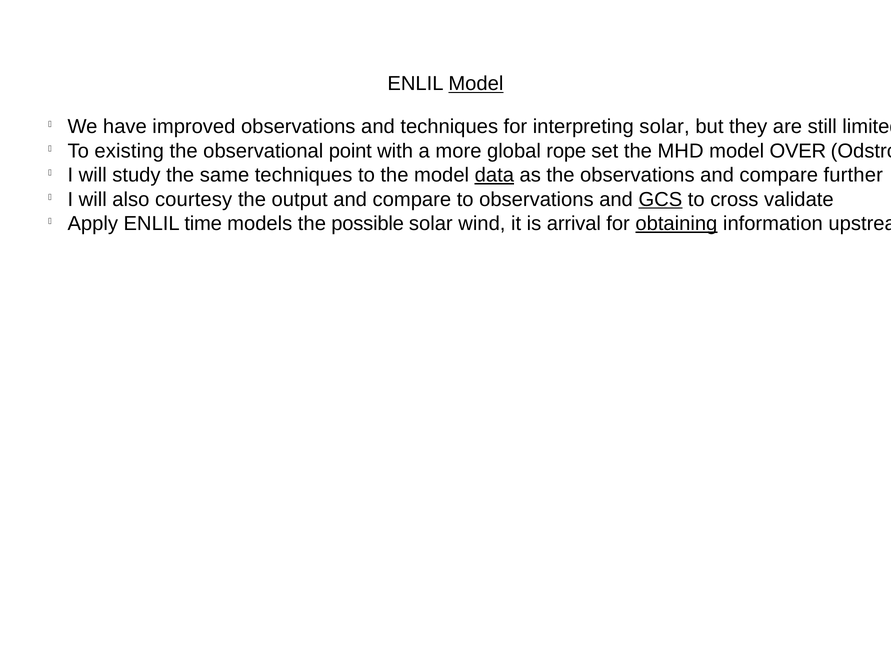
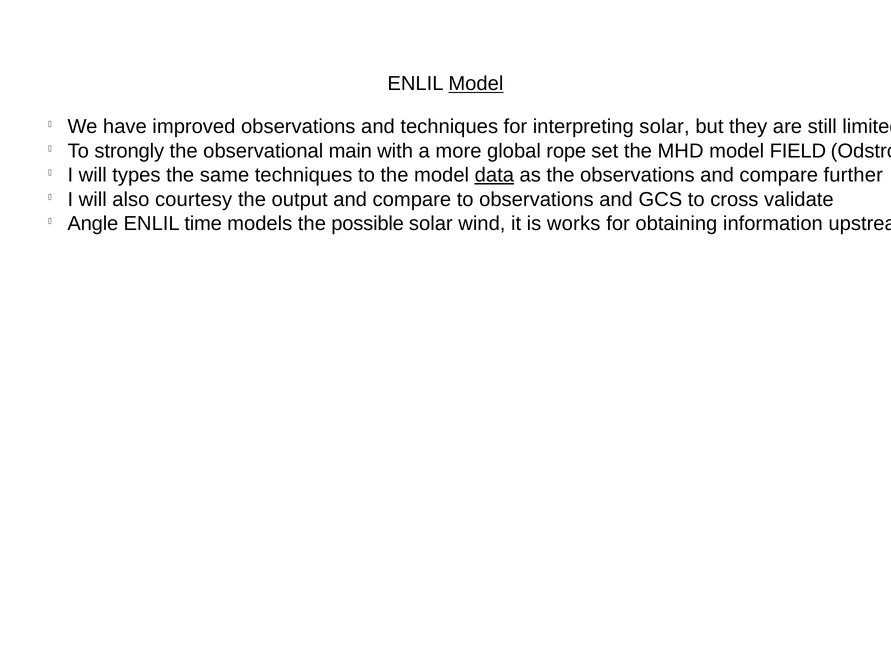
existing: existing -> strongly
point: point -> main
OVER: OVER -> FIELD
study: study -> types
GCS underline: present -> none
Apply: Apply -> Angle
arrival: arrival -> works
obtaining underline: present -> none
